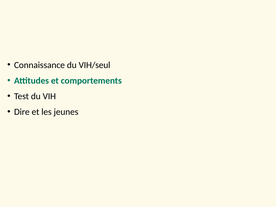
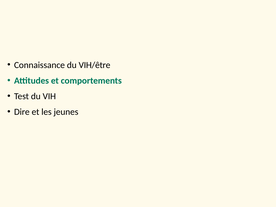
VIH/seul: VIH/seul -> VIH/être
